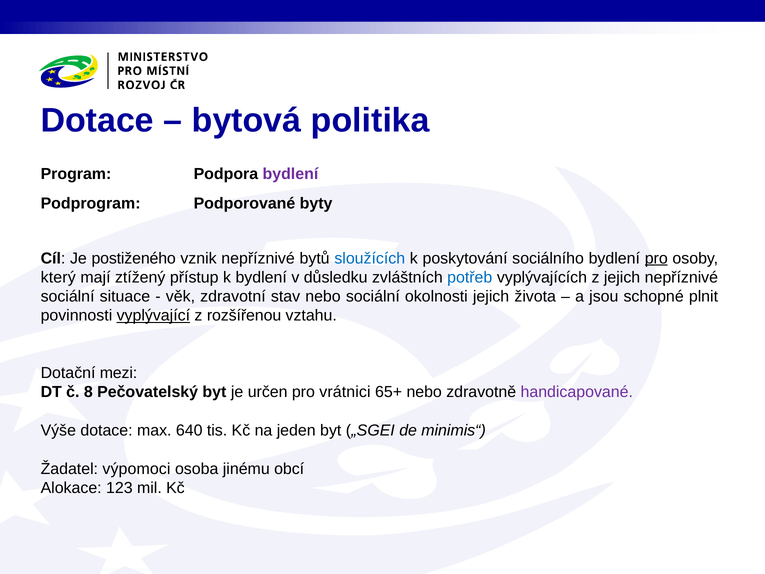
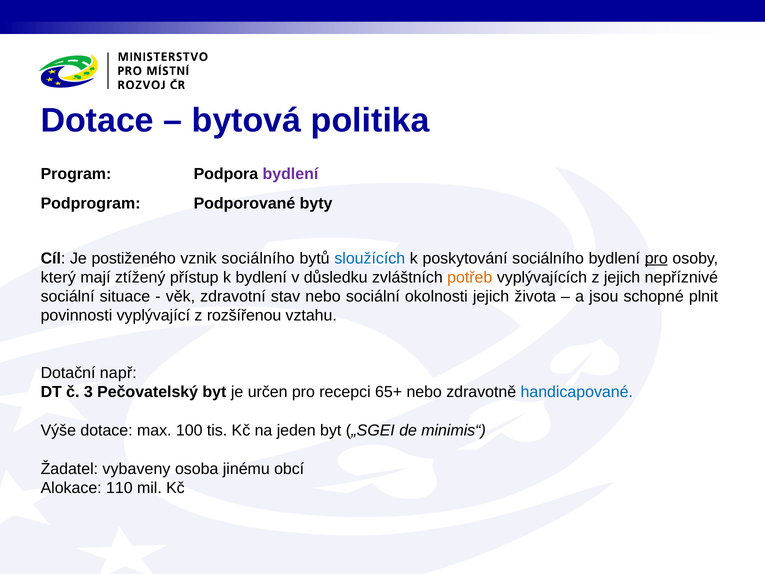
vznik nepříznivé: nepříznivé -> sociálního
potřeb colour: blue -> orange
vyplývající underline: present -> none
mezi: mezi -> např
8: 8 -> 3
vrátnici: vrátnici -> recepci
handicapované colour: purple -> blue
640: 640 -> 100
výpomoci: výpomoci -> vybaveny
123: 123 -> 110
